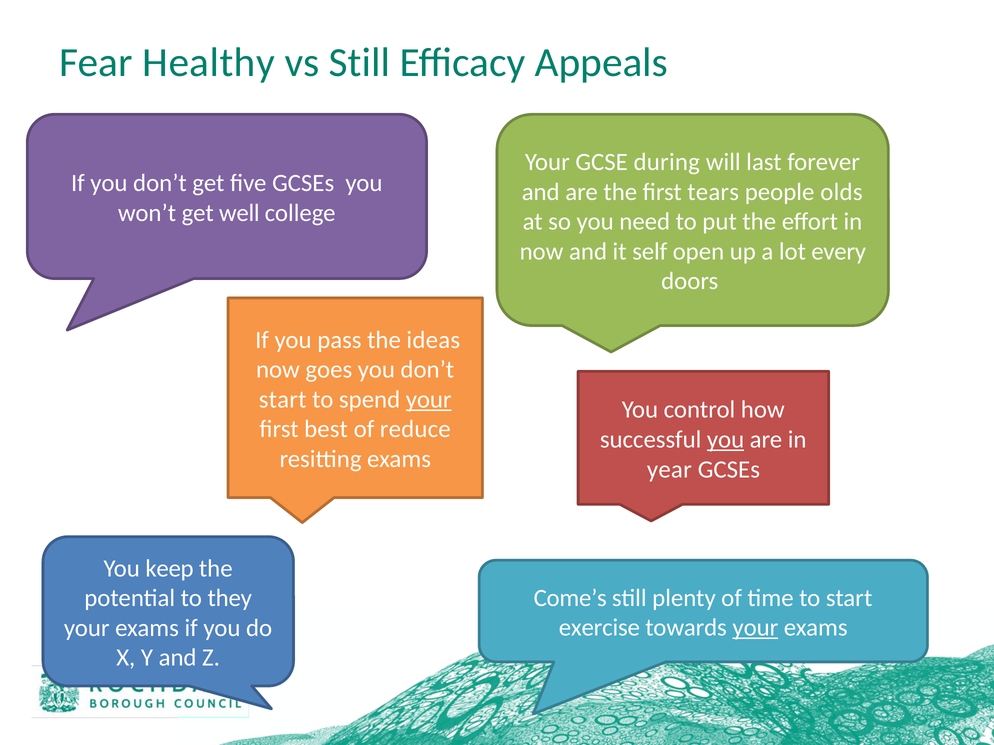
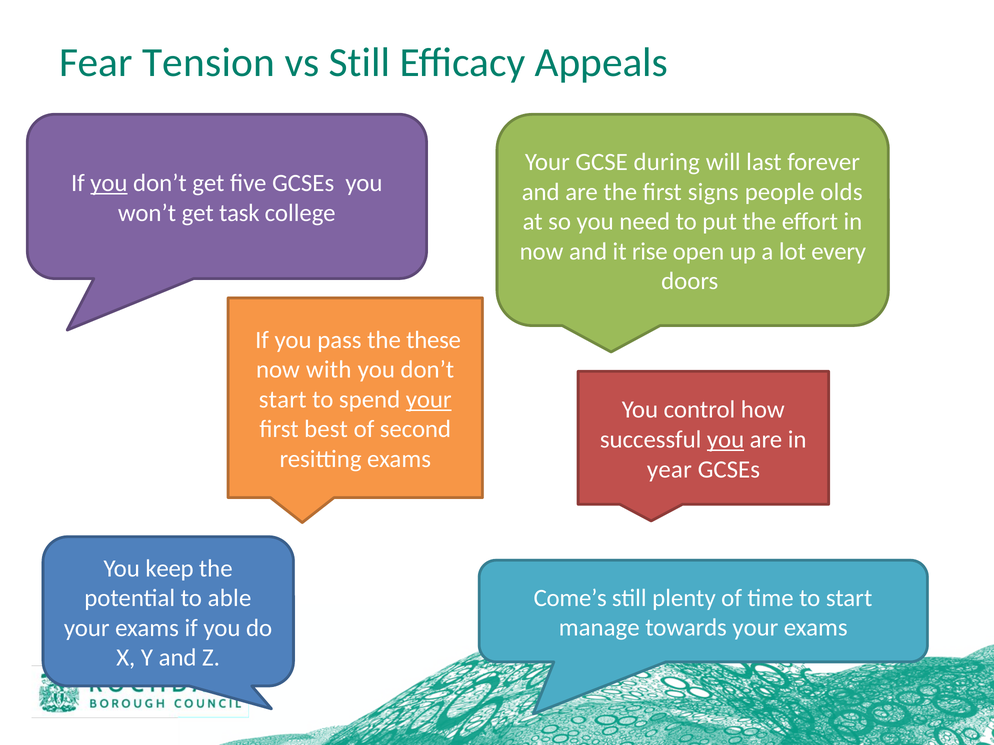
Healthy: Healthy -> Tension
you at (109, 183) underline: none -> present
tears: tears -> signs
well: well -> task
self: self -> rise
ideas: ideas -> these
goes: goes -> with
reduce: reduce -> second
they: they -> able
exercise: exercise -> manage
your at (755, 628) underline: present -> none
